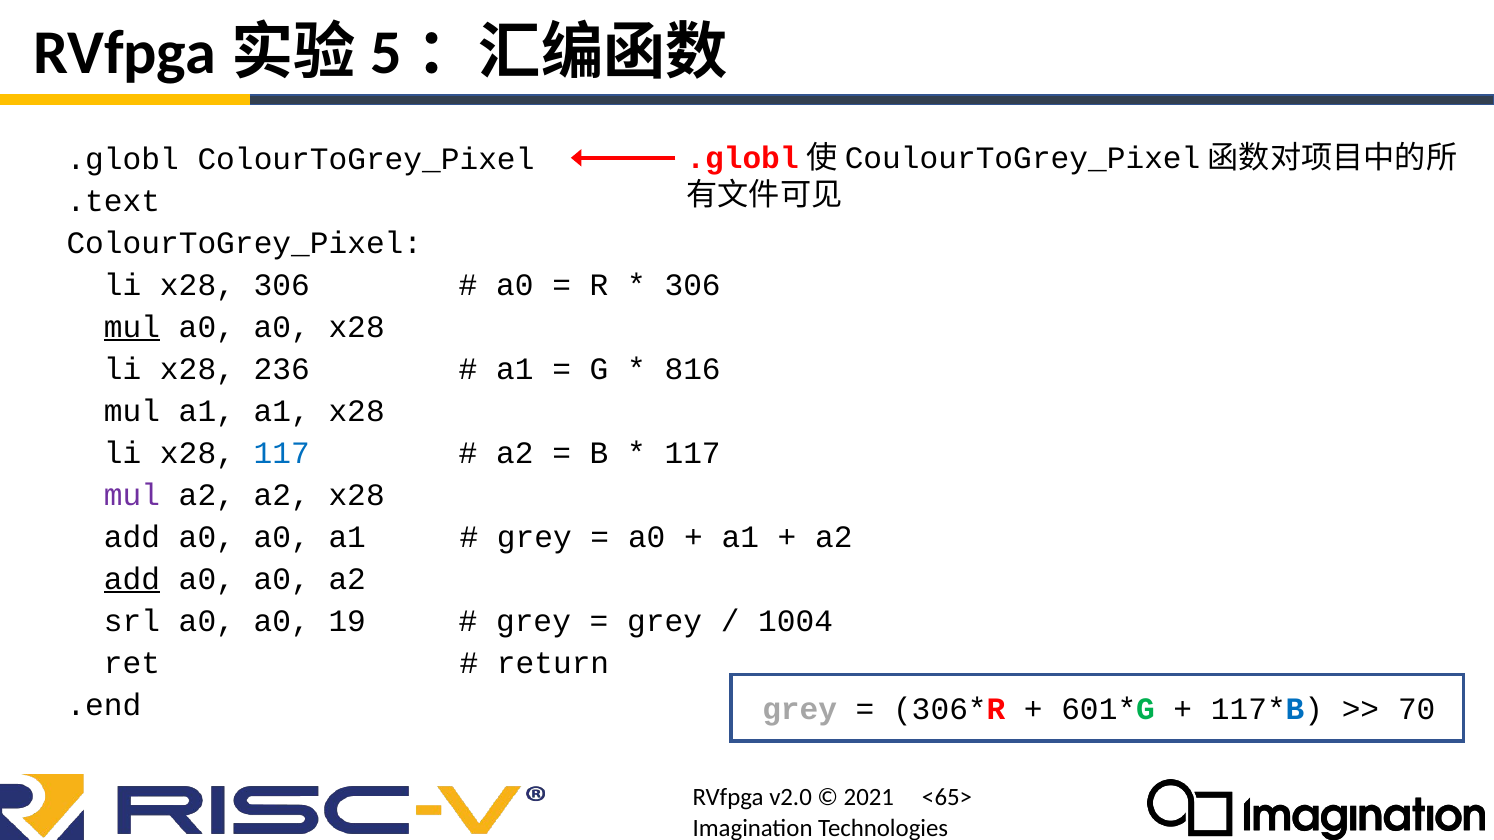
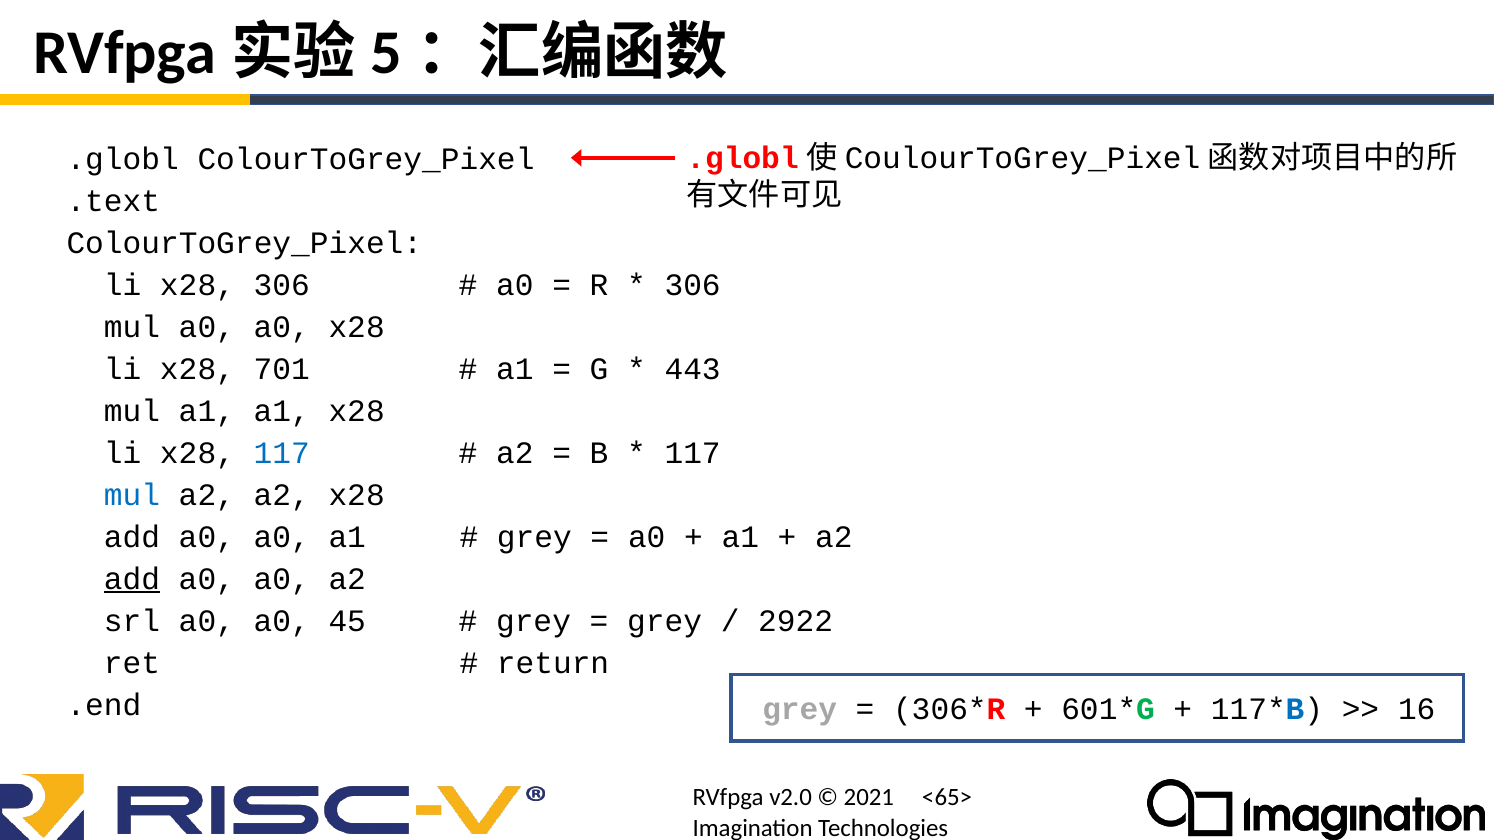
mul at (132, 327) underline: present -> none
236: 236 -> 701
816: 816 -> 443
mul at (132, 495) colour: purple -> blue
19: 19 -> 45
1004: 1004 -> 2922
70: 70 -> 16
